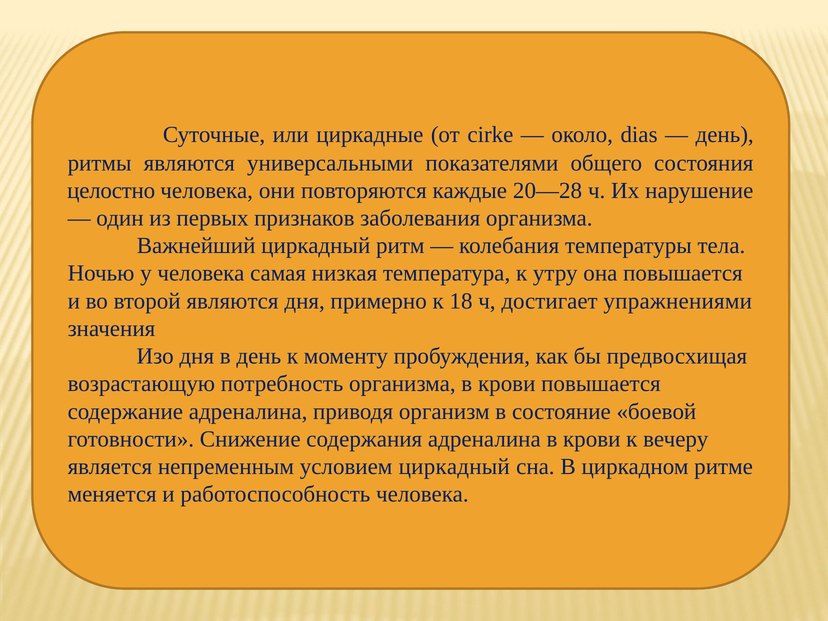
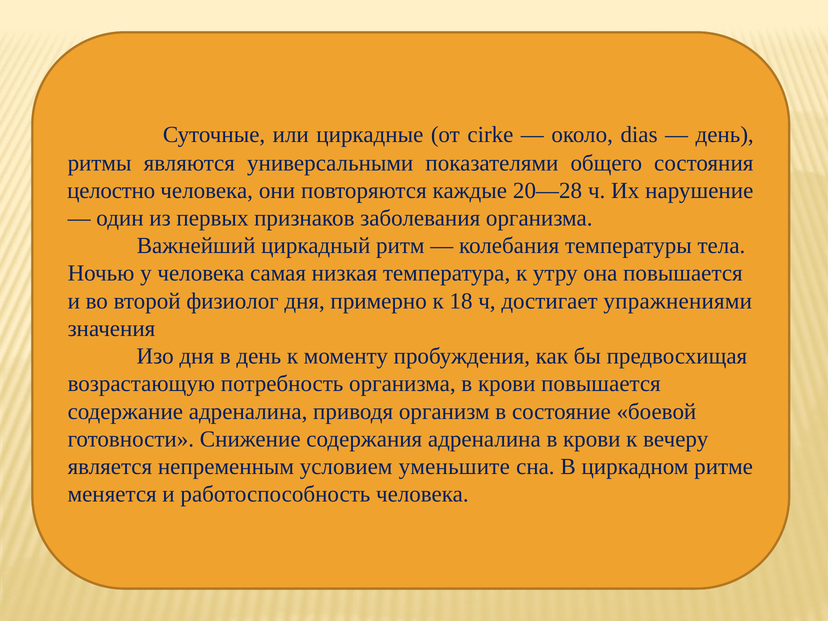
второй являются: являются -> физиолог
условием циркадный: циркадный -> уменьшите
